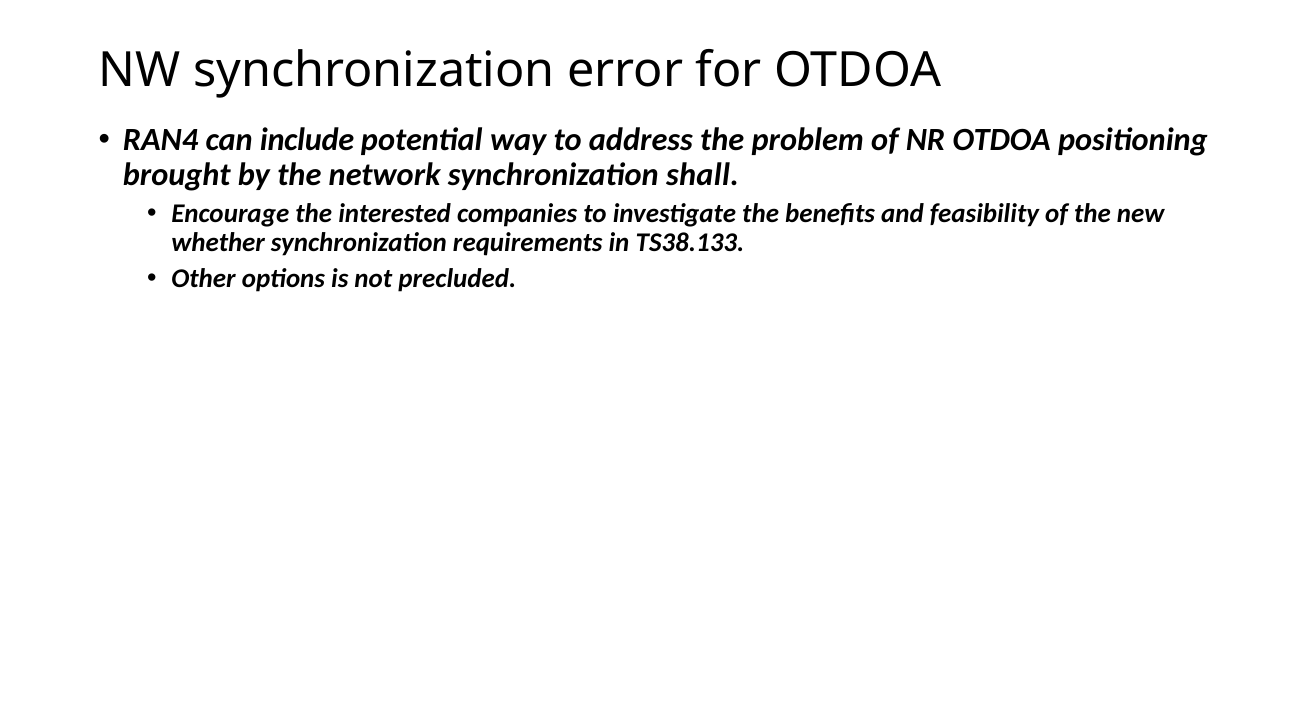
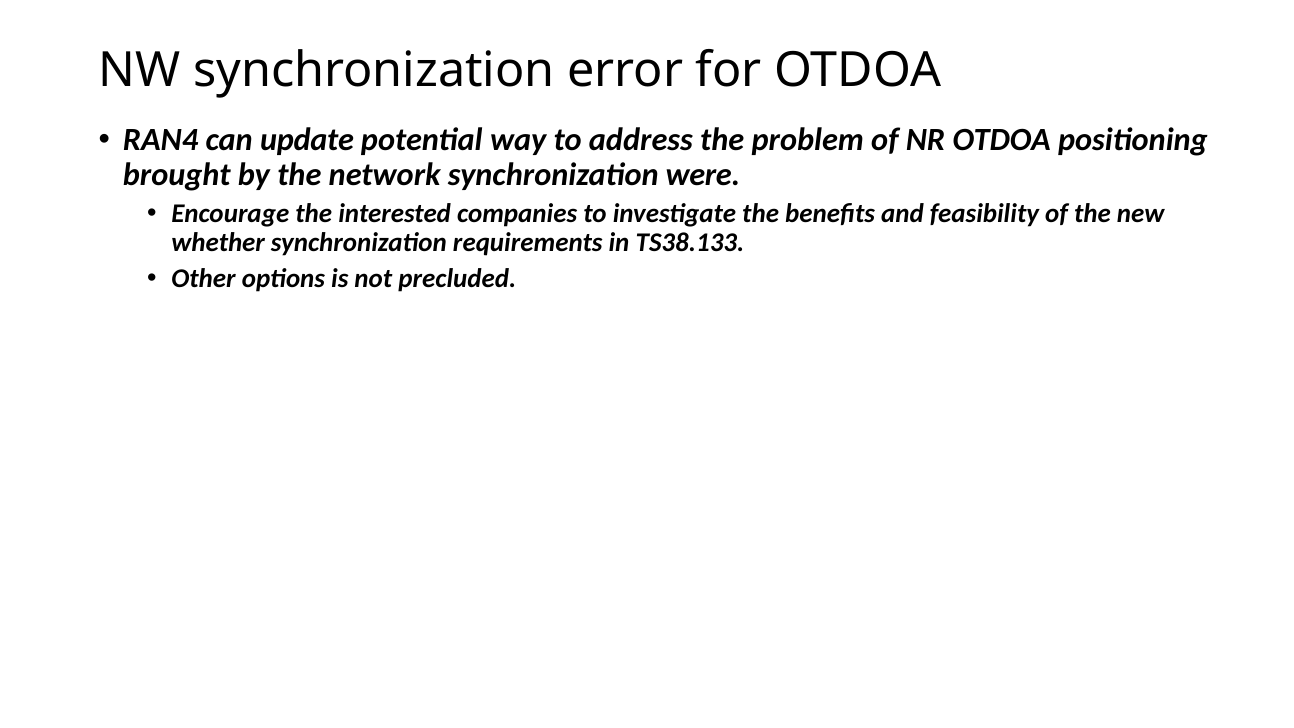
include: include -> update
shall: shall -> were
